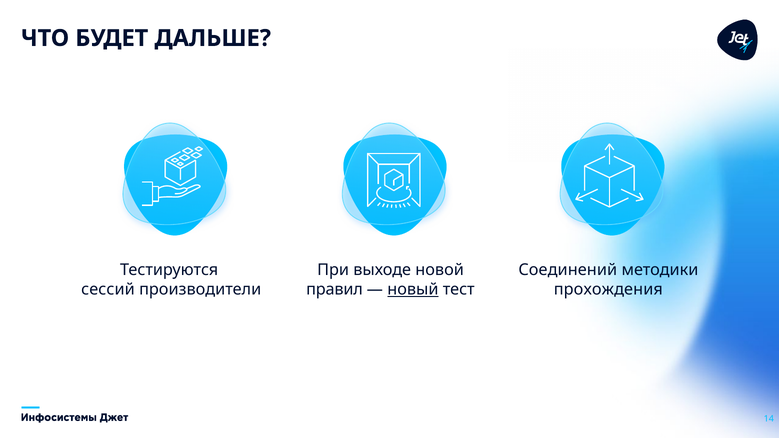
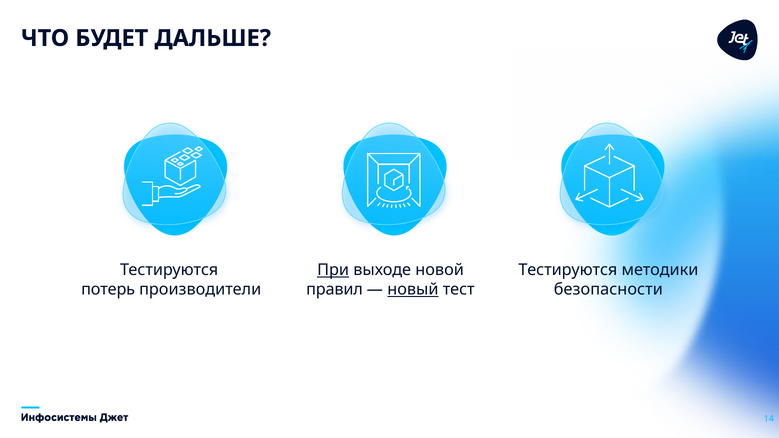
При underline: none -> present
Соединений at (568, 270): Соединений -> Тестируются
сессий: сессий -> потерь
прохождения: прохождения -> безопасности
